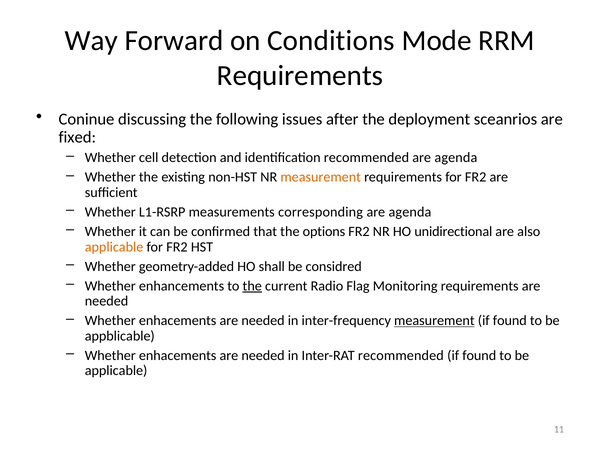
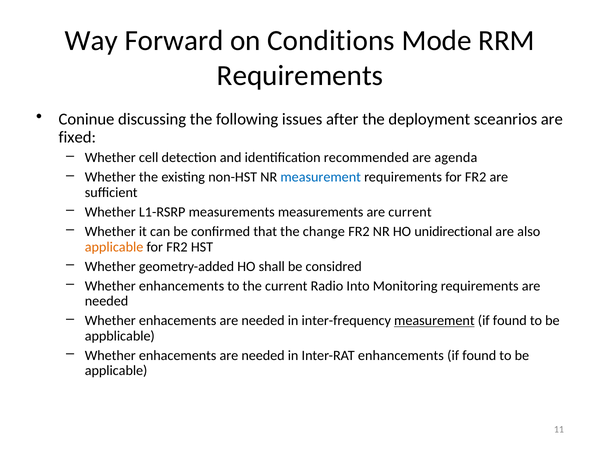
measurement at (321, 177) colour: orange -> blue
measurements corresponding: corresponding -> measurements
agenda at (410, 212): agenda -> current
options: options -> change
the at (252, 286) underline: present -> none
Flag: Flag -> Into
Inter-RAT recommended: recommended -> enhancements
